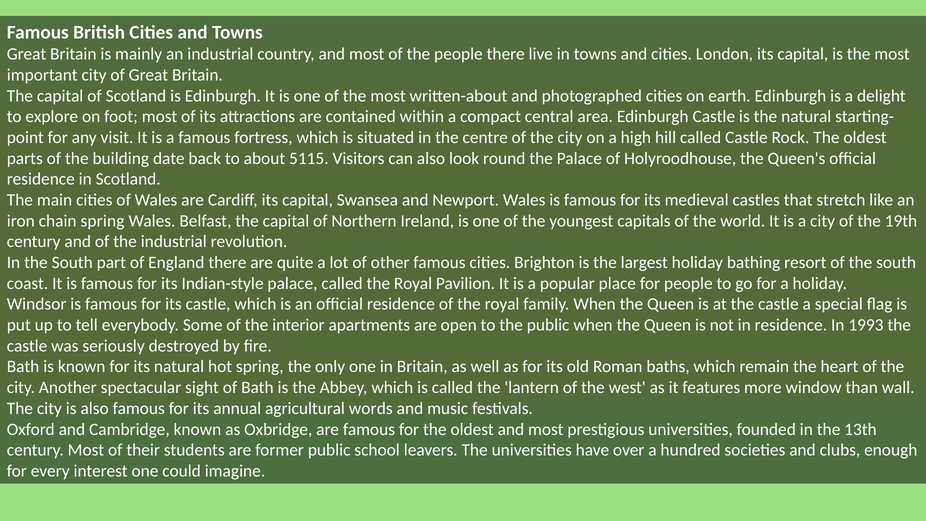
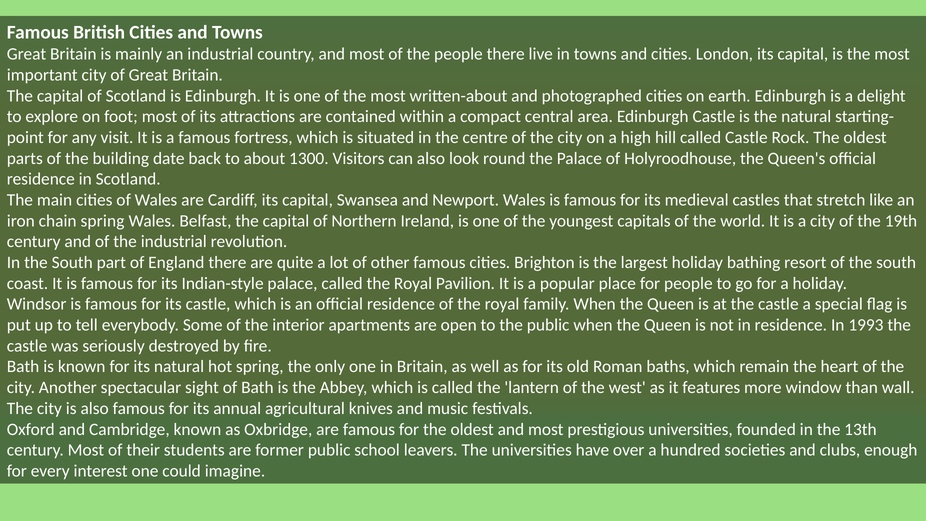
5115: 5115 -> 1300
words: words -> knives
